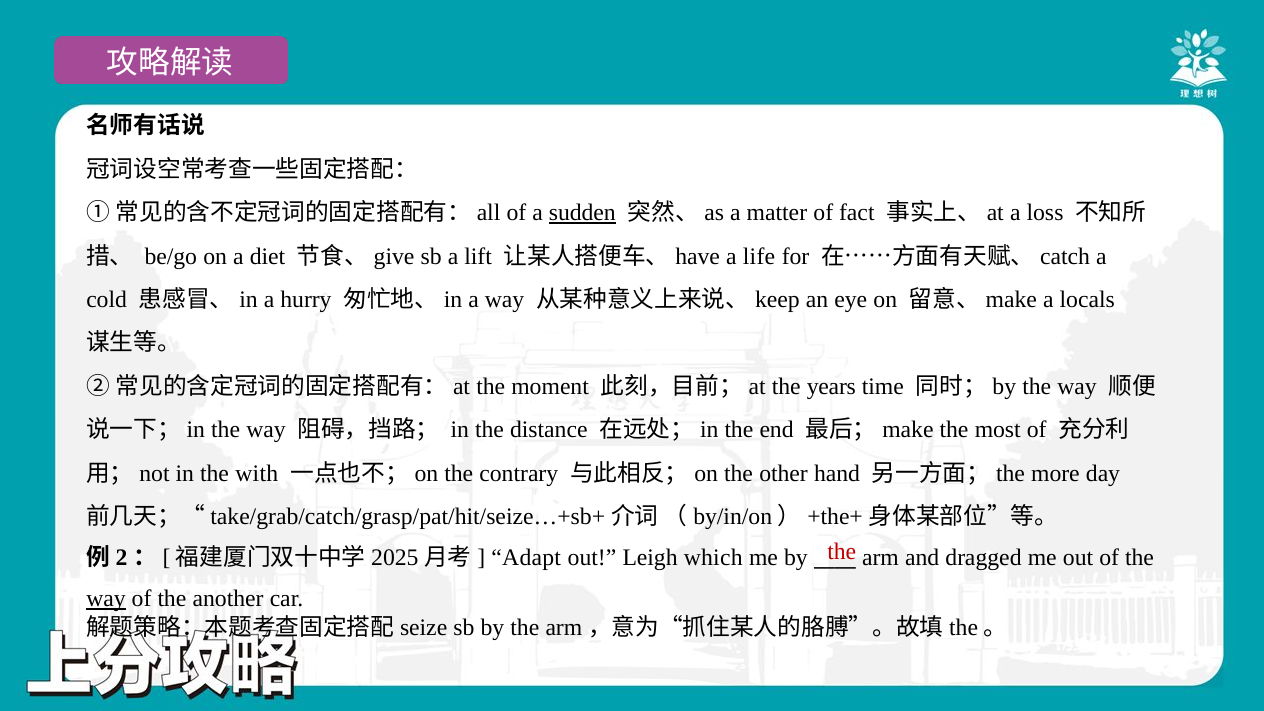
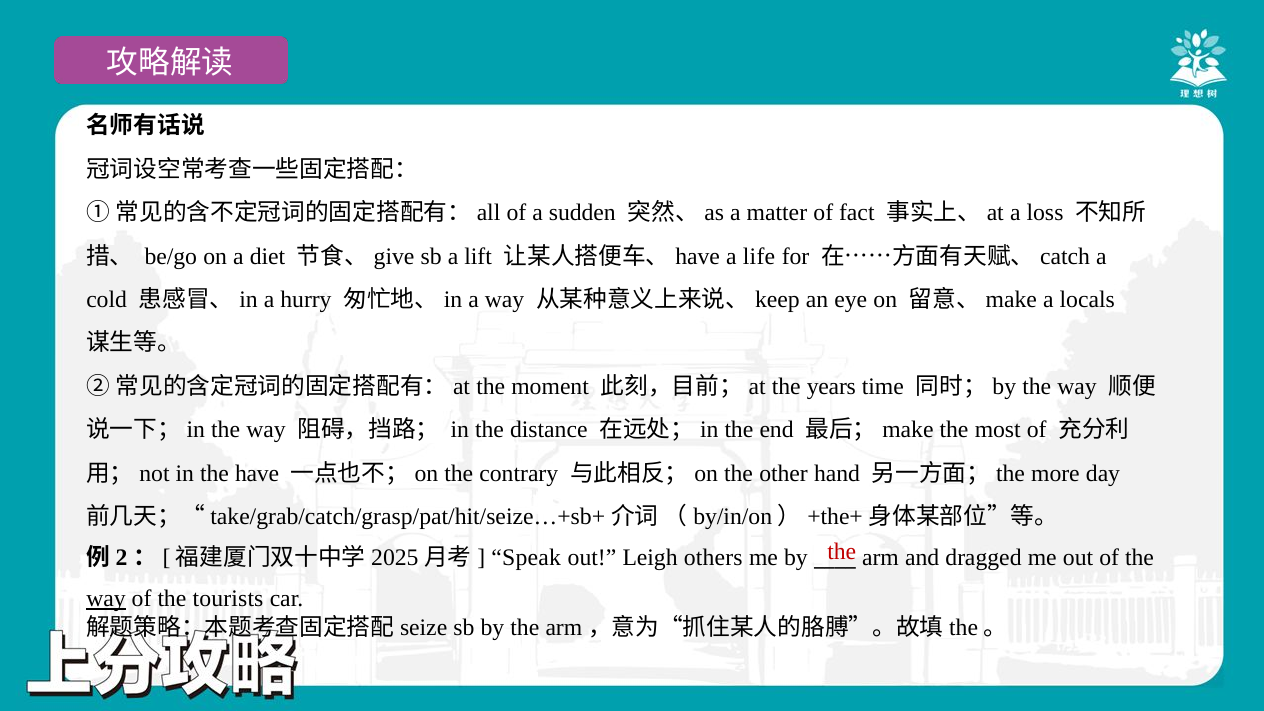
sudden underline: present -> none
with: with -> have
Adapt: Adapt -> Speak
which: which -> others
another: another -> tourists
